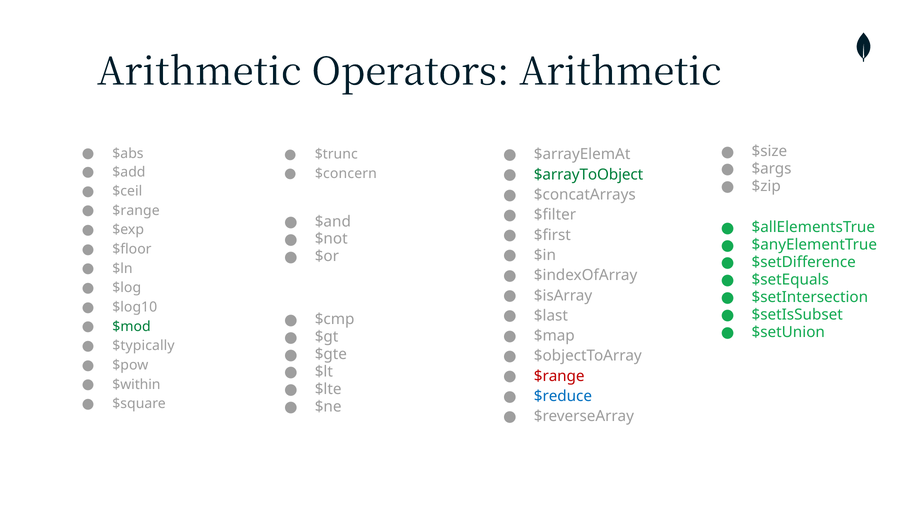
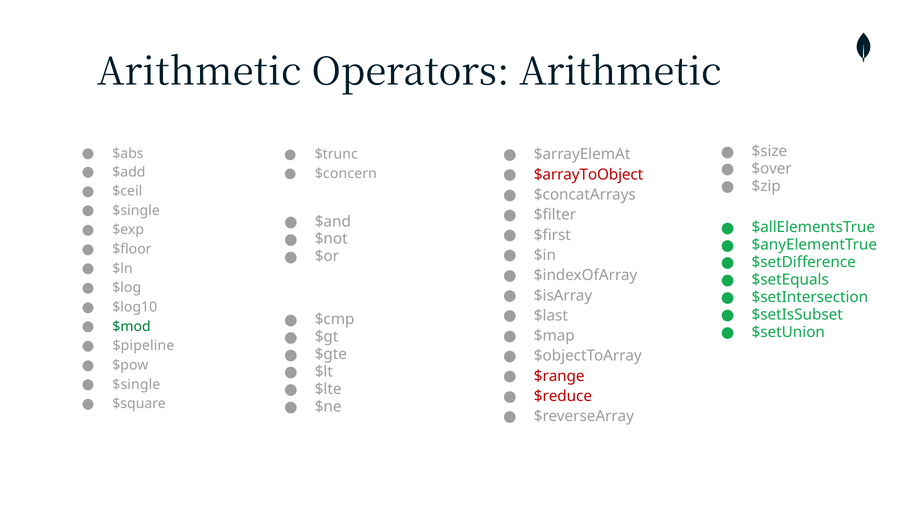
$args: $args -> $over
$arrayToObject colour: green -> red
$range at (136, 211): $range -> $single
$typically: $typically -> $pipeline
$within at (136, 385): $within -> $single
$reduce colour: blue -> red
